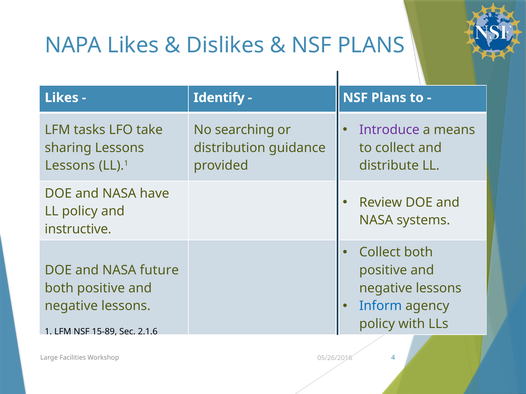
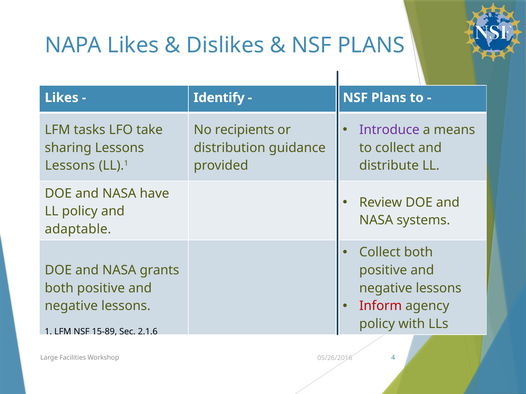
searching: searching -> recipients
instructive: instructive -> adaptable
future: future -> grants
Inform colour: blue -> red
